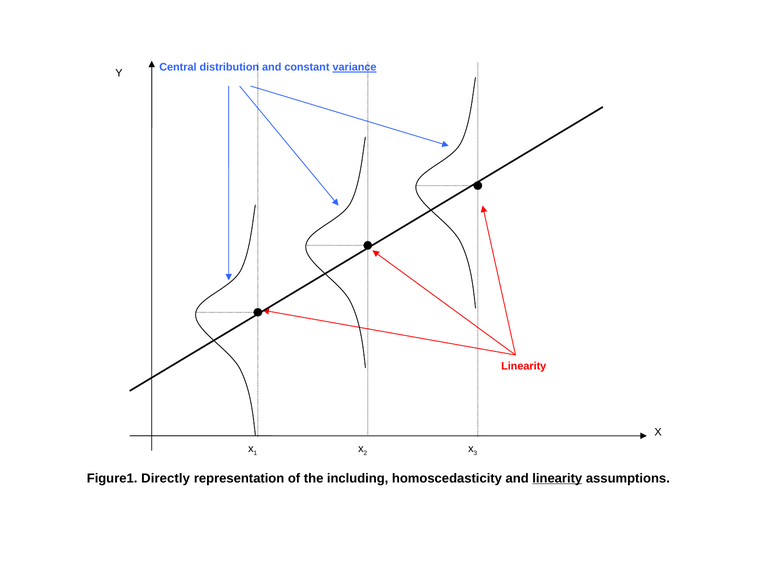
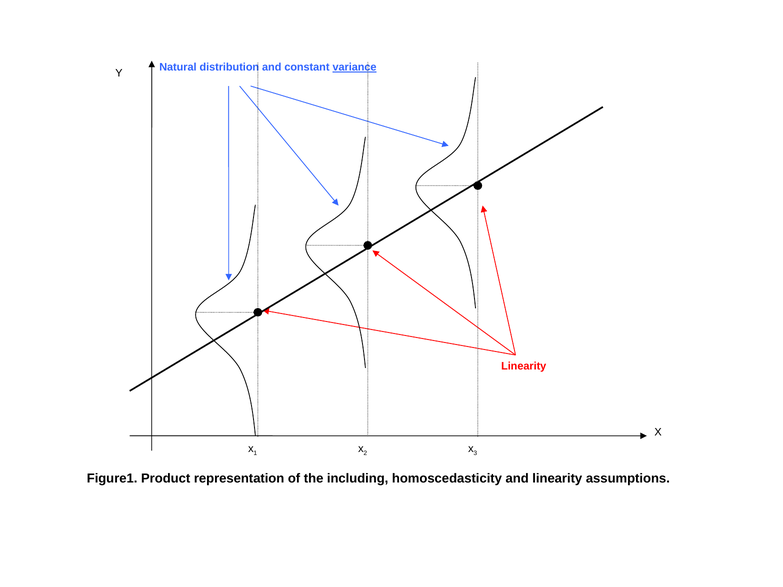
Central: Central -> Natural
Directly: Directly -> Product
linearity at (557, 478) underline: present -> none
